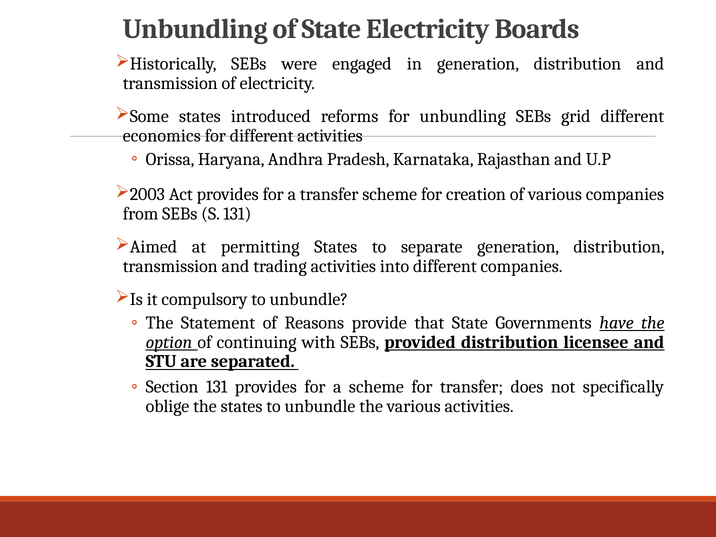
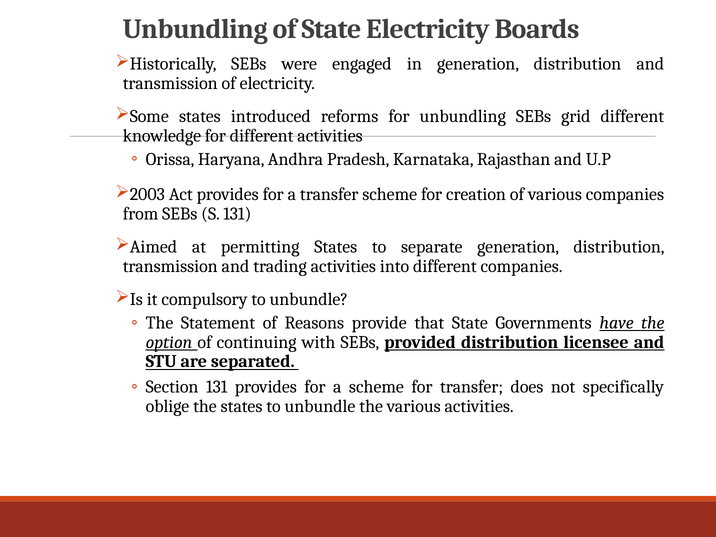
economics: economics -> knowledge
